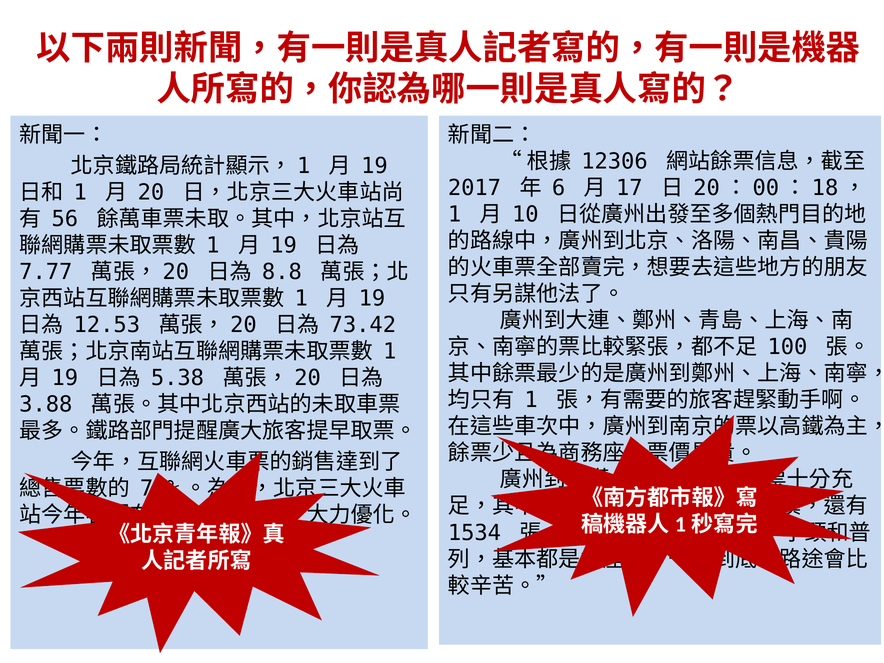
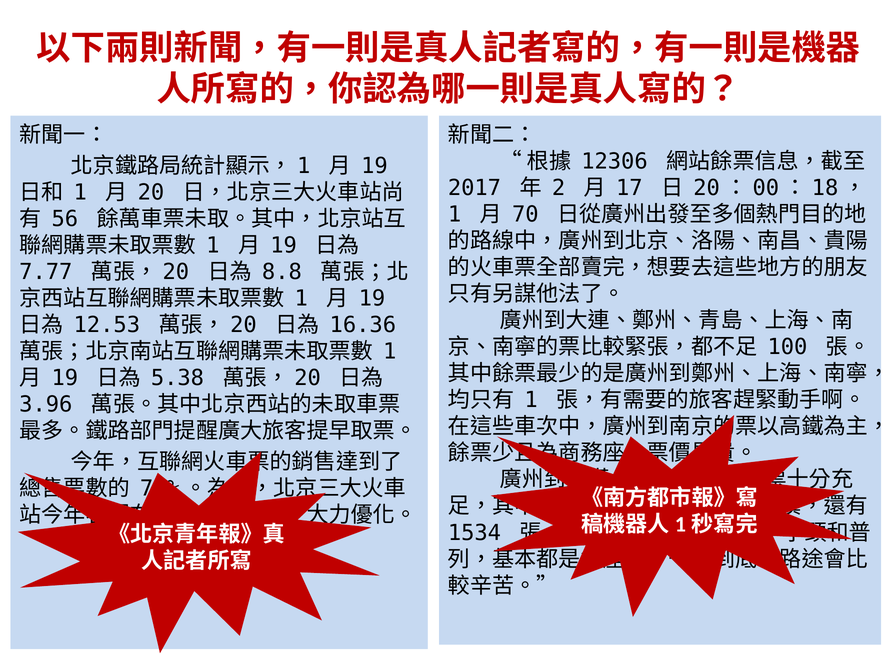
6: 6 -> 2
10: 10 -> 70
73.42: 73.42 -> 16.36
3.88: 3.88 -> 3.96
